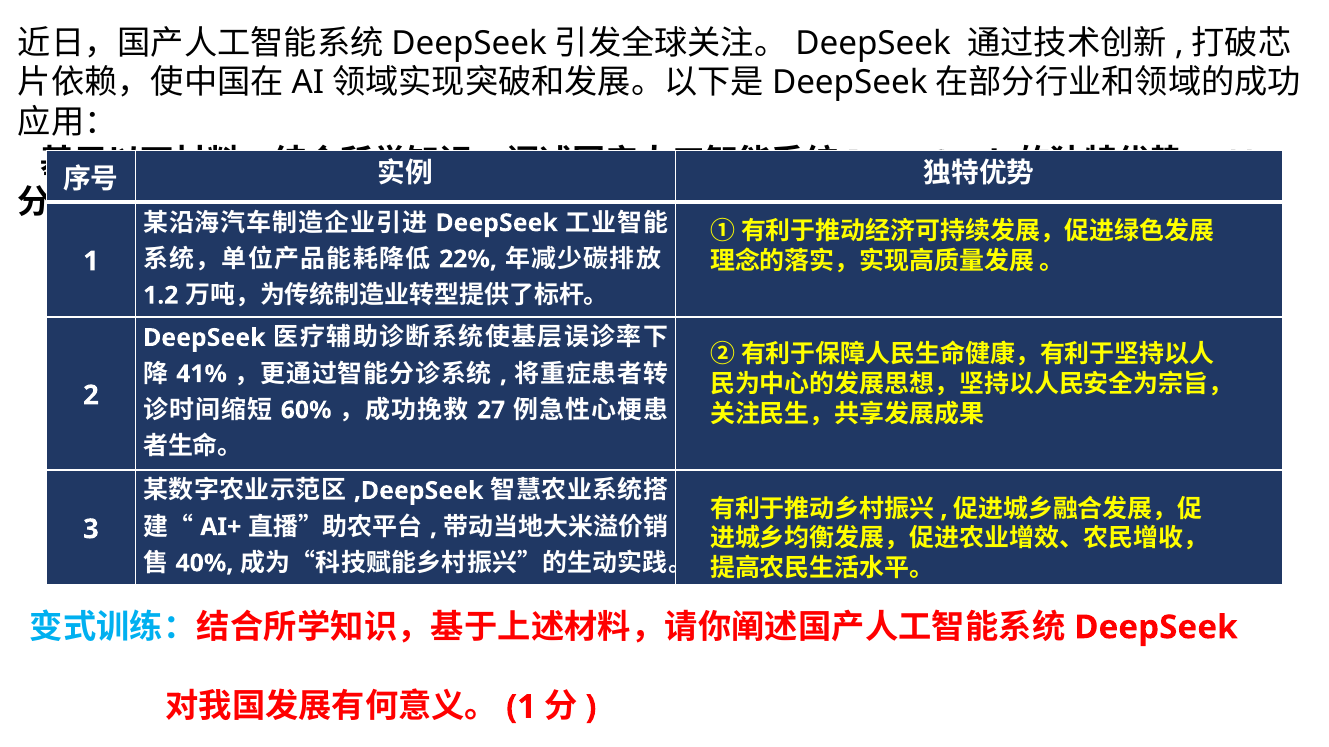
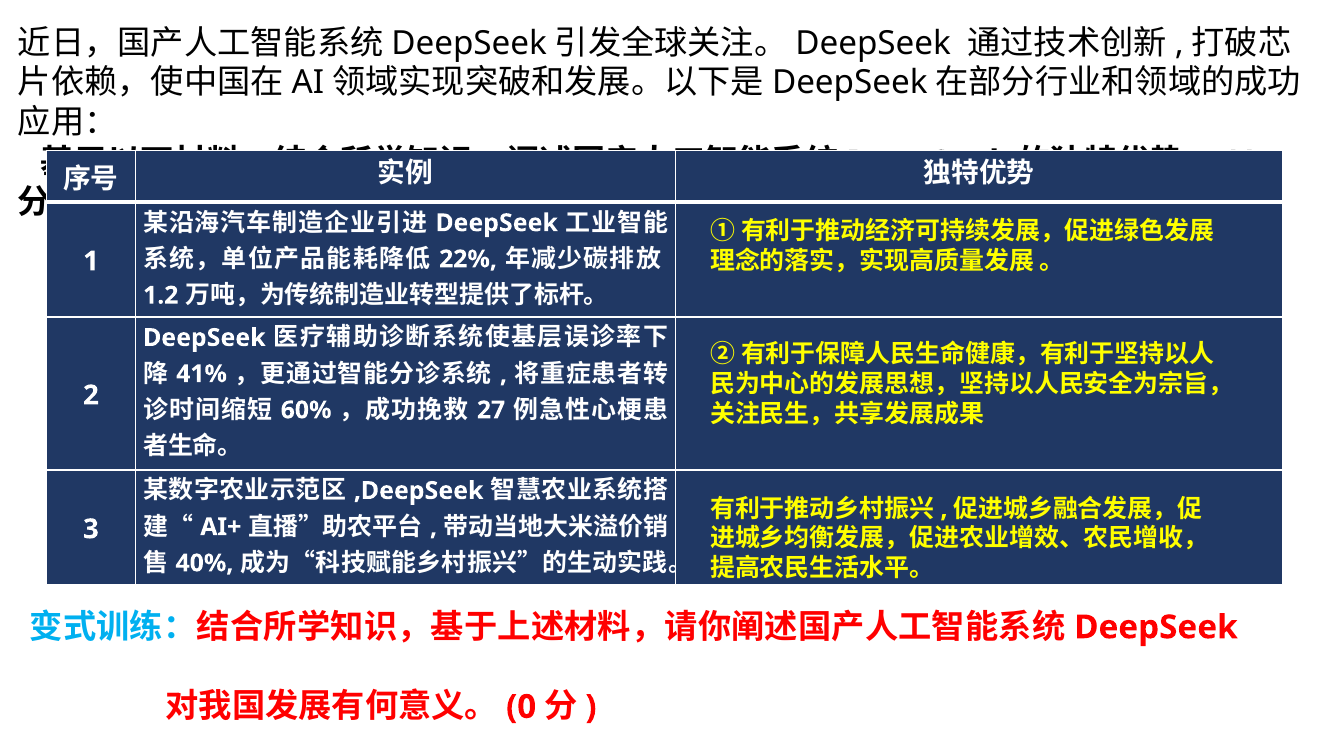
1 at (521, 708): 1 -> 0
